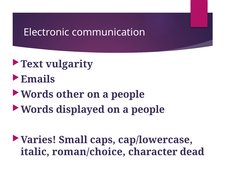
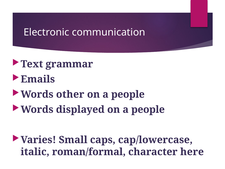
vulgarity: vulgarity -> grammar
roman/choice: roman/choice -> roman/formal
dead: dead -> here
